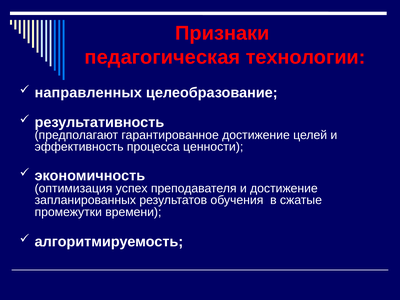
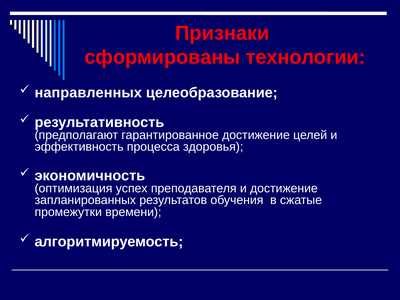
педагогическая: педагогическая -> сформированы
ценности: ценности -> здоровья
